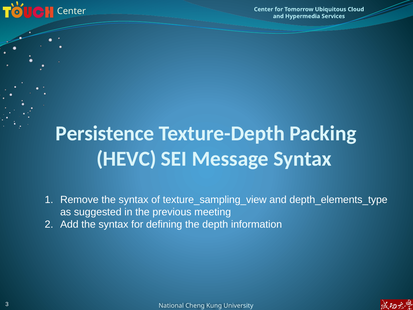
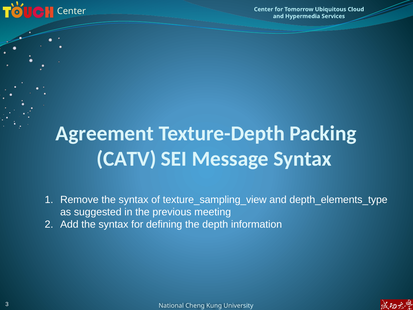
Persistence: Persistence -> Agreement
HEVC: HEVC -> CATV
